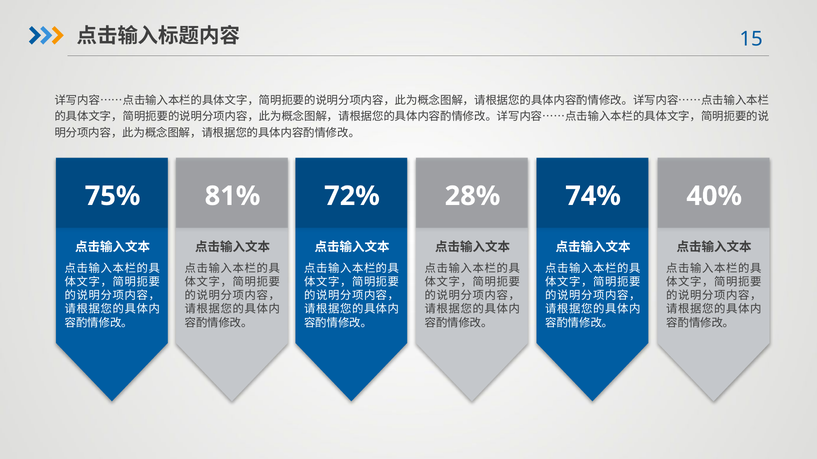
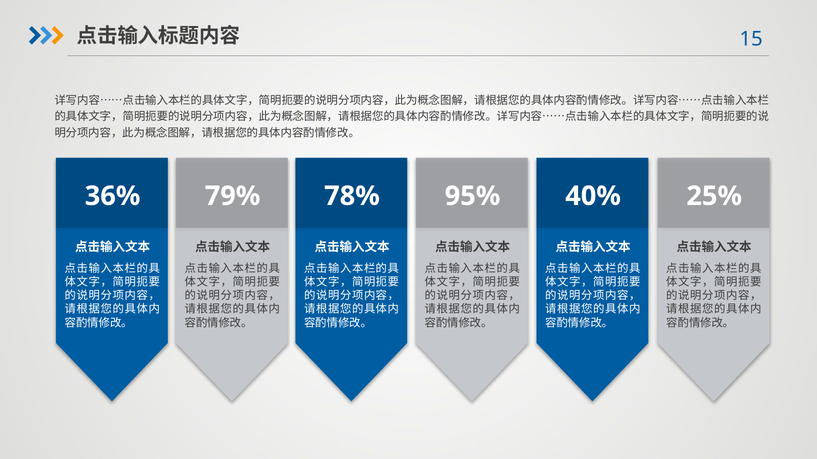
75%: 75% -> 36%
81%: 81% -> 79%
72%: 72% -> 78%
28%: 28% -> 95%
74%: 74% -> 40%
40%: 40% -> 25%
